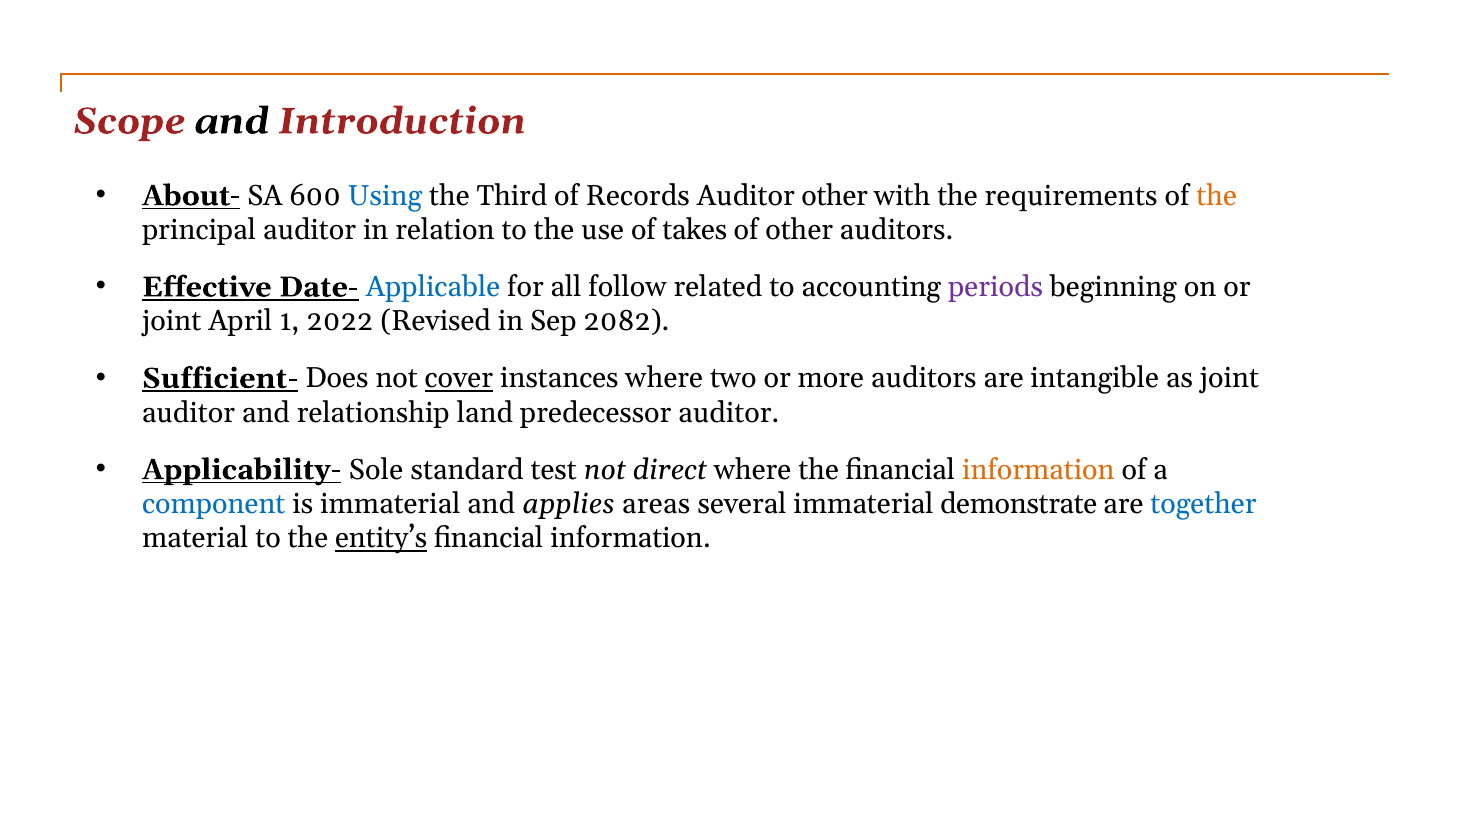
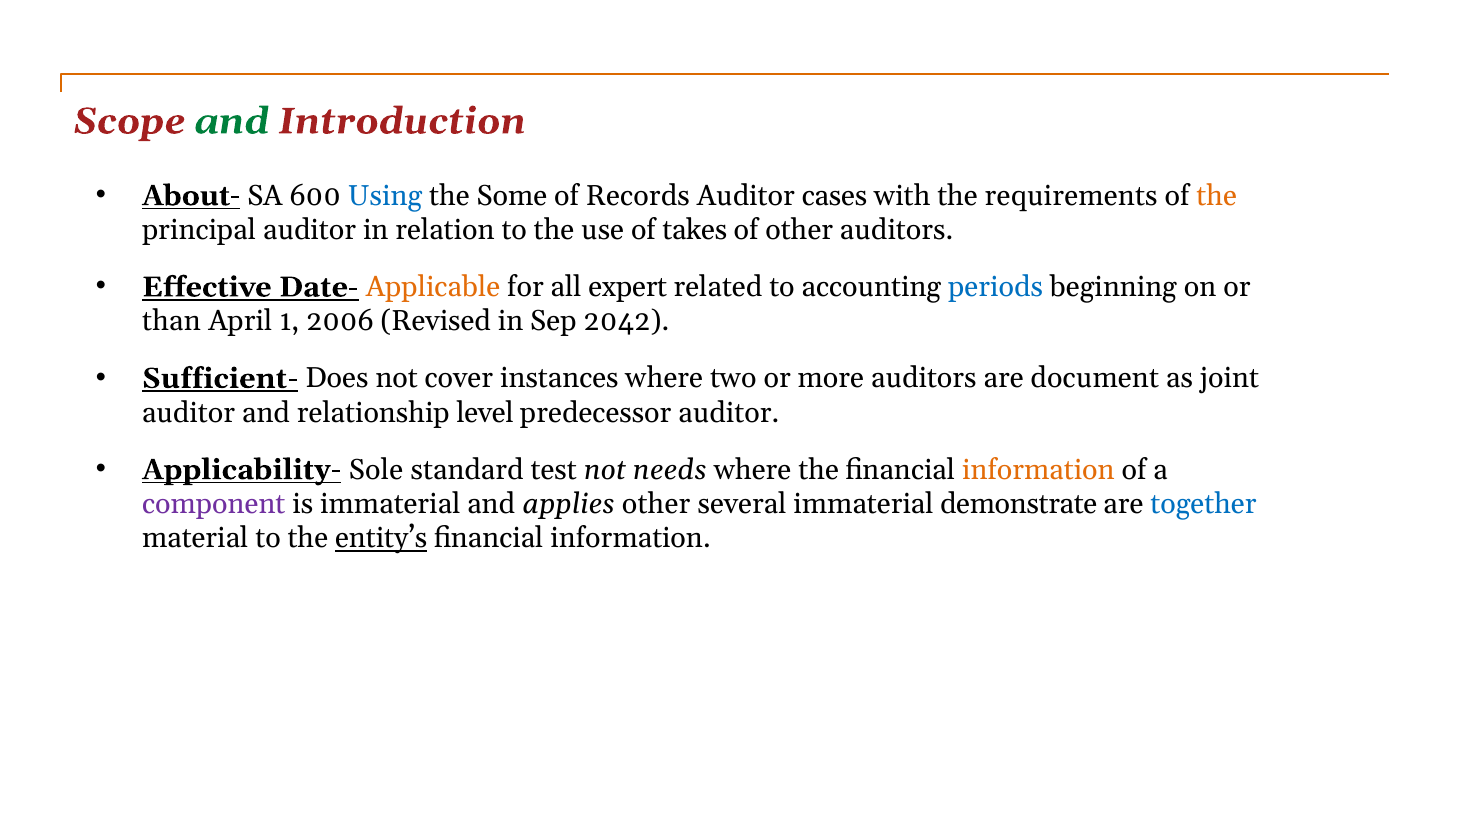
and at (232, 121) colour: black -> green
Third: Third -> Some
Auditor other: other -> cases
Applicable colour: blue -> orange
follow: follow -> expert
periods colour: purple -> blue
joint at (172, 322): joint -> than
2022: 2022 -> 2006
2082: 2082 -> 2042
cover underline: present -> none
intangible: intangible -> document
land: land -> level
direct: direct -> needs
component colour: blue -> purple
applies areas: areas -> other
